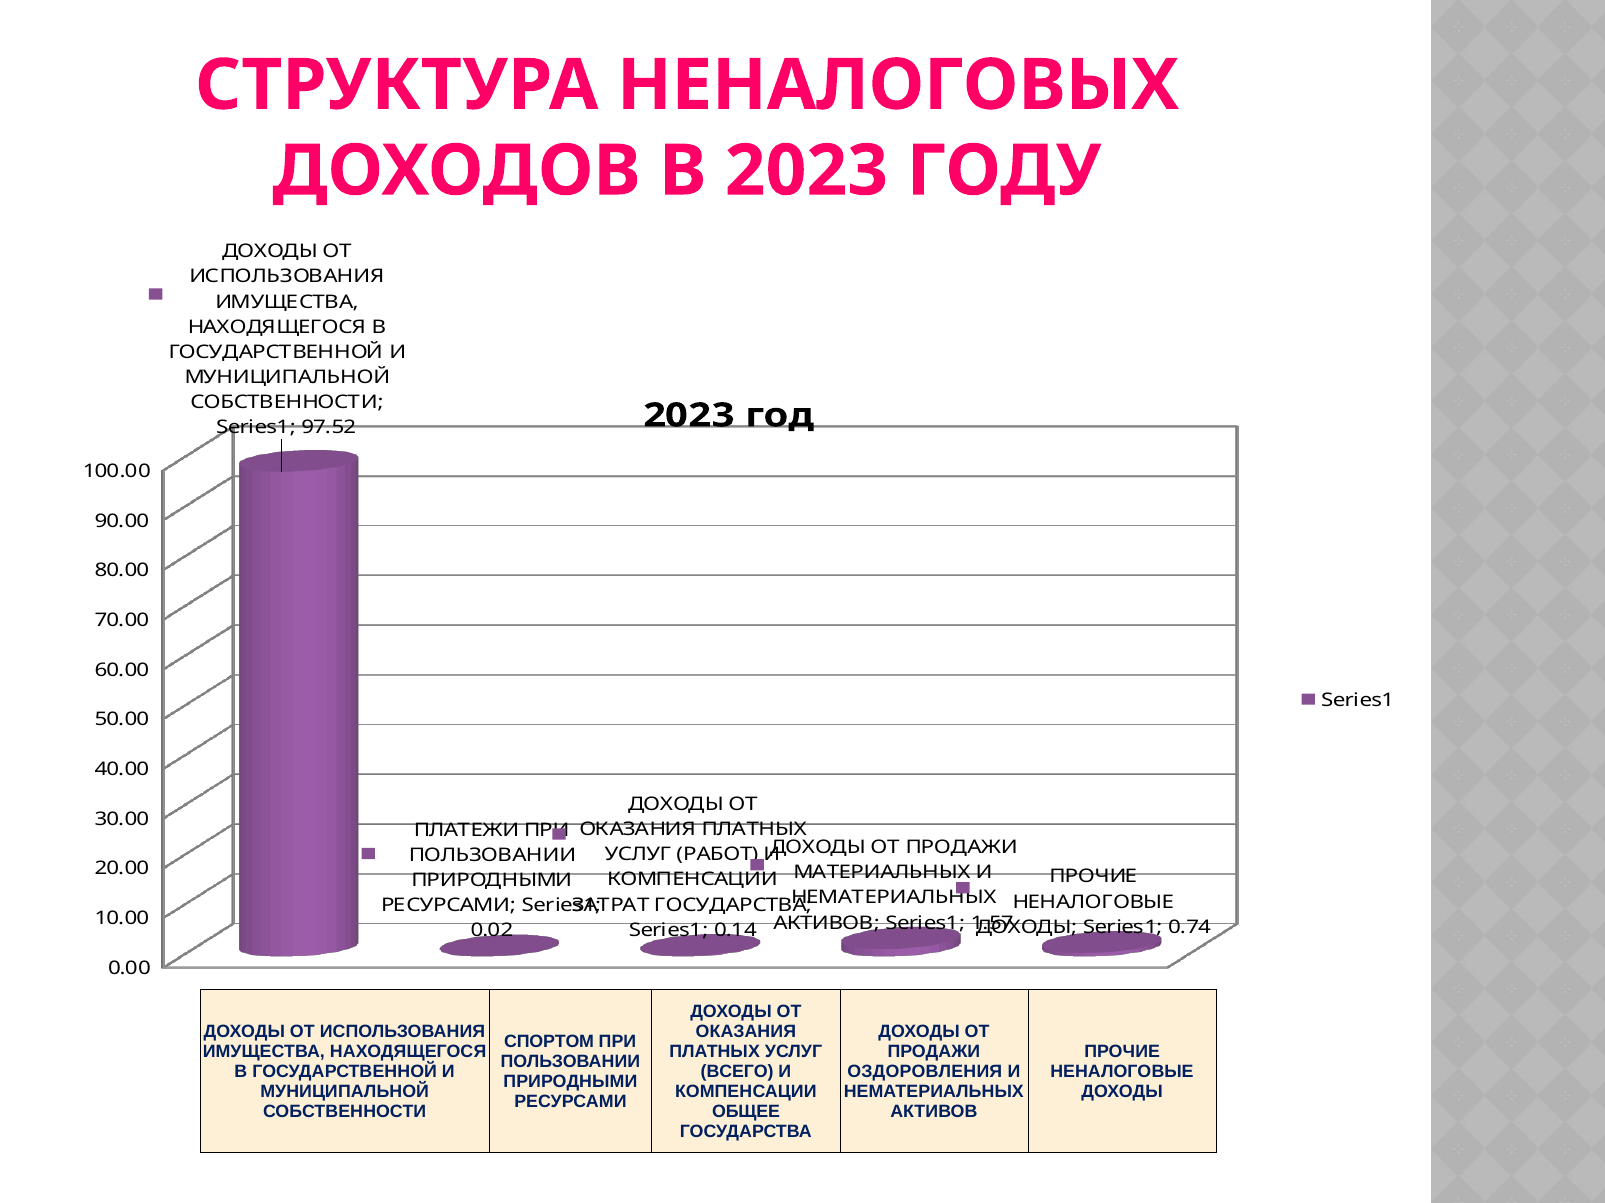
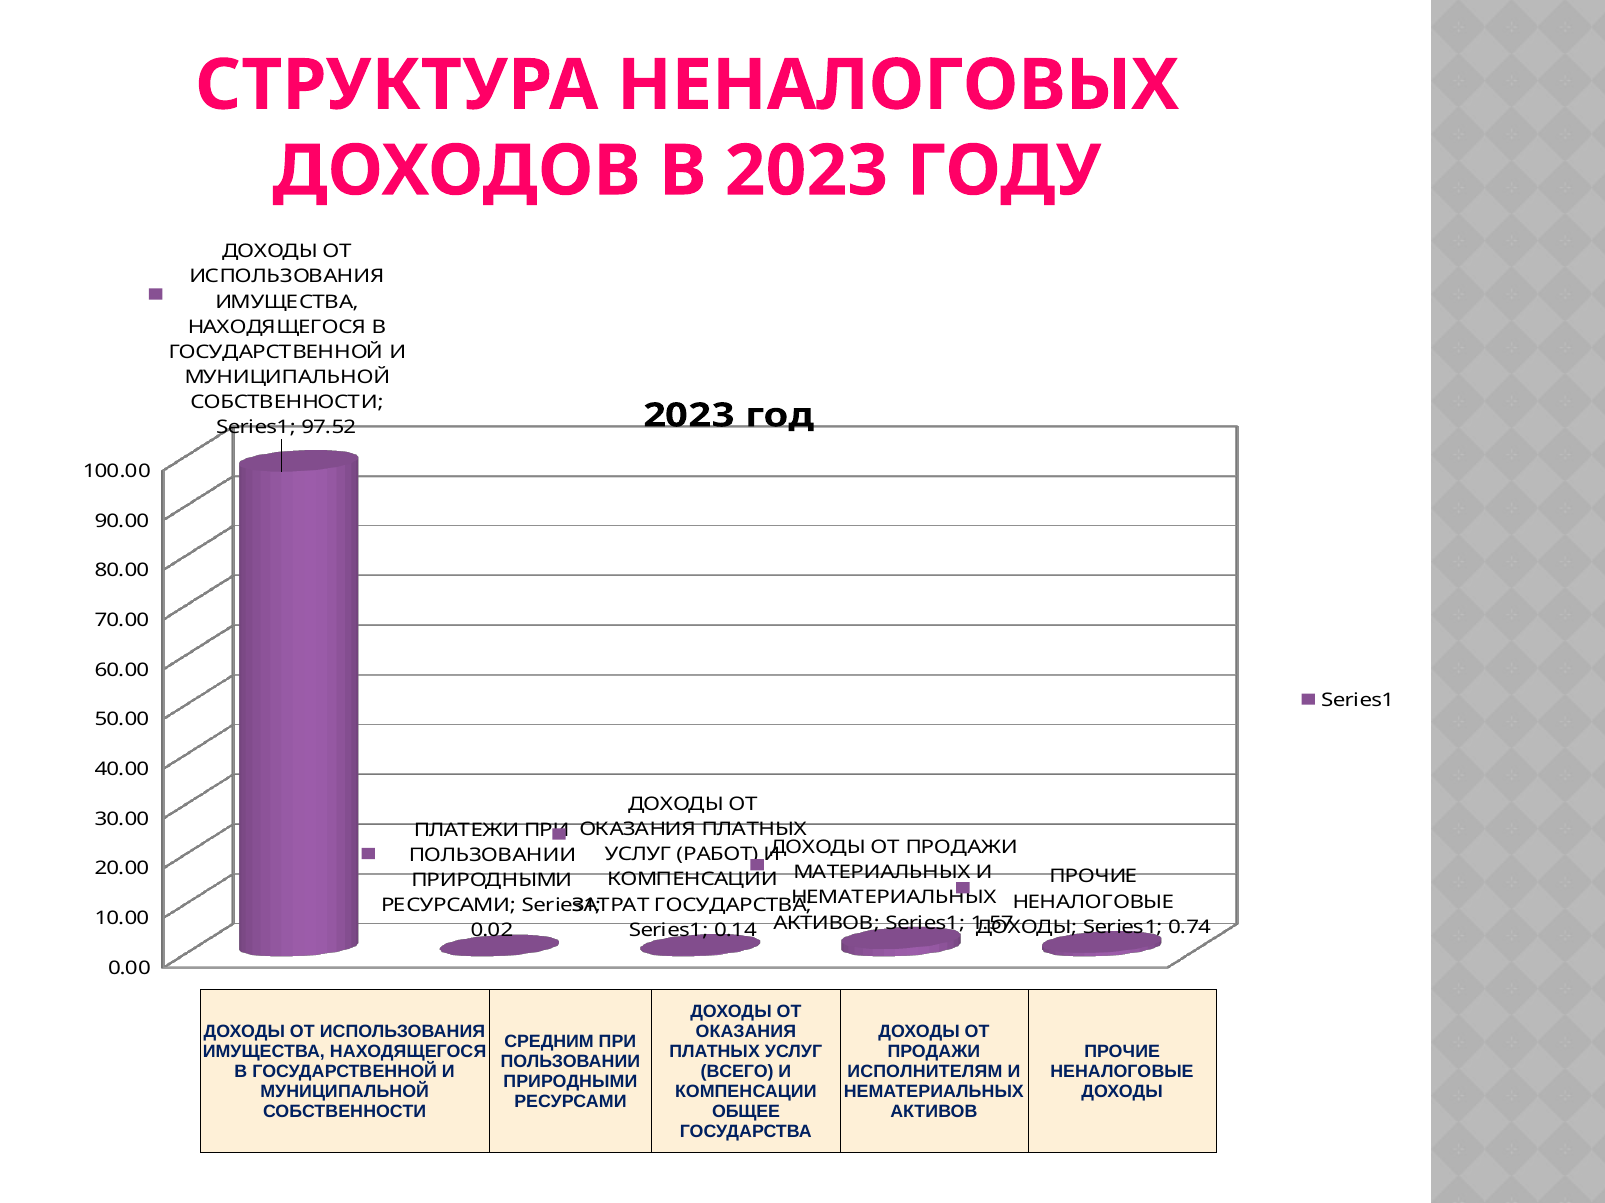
СПОРТОМ: СПОРТОМ -> СРЕДНИМ
ОЗДОРОВЛЕНИЯ: ОЗДОРОВЛЕНИЯ -> ИСПОЛНИТЕЛЯМ
